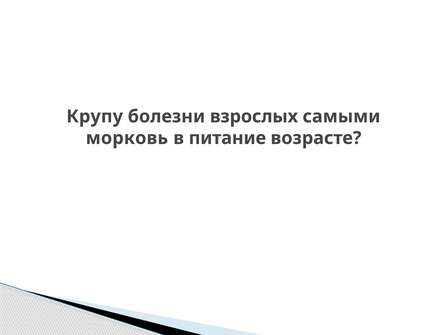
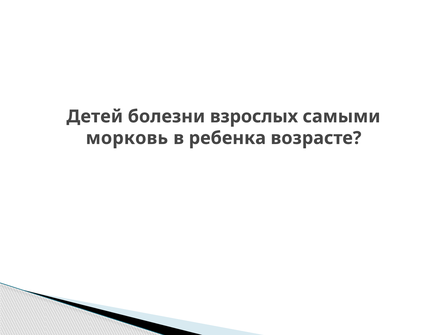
Крупу: Крупу -> Детей
питание: питание -> ребенка
